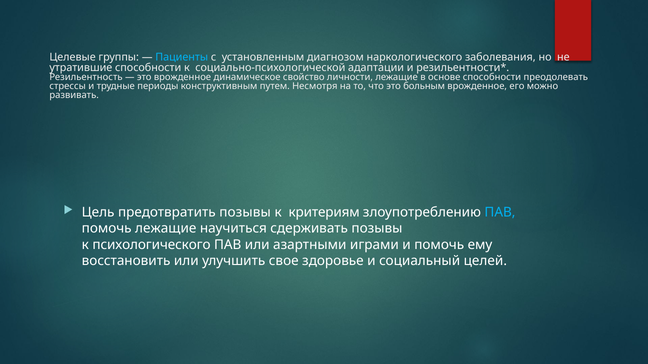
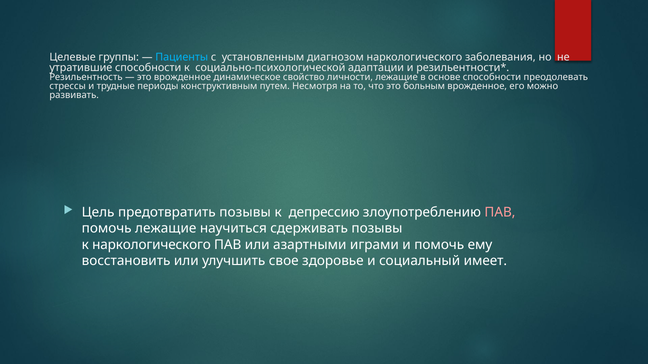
критериям: критериям -> депрессию
ПАВ at (500, 213) colour: light blue -> pink
к психологического: психологического -> наркологического
целей: целей -> имеет
